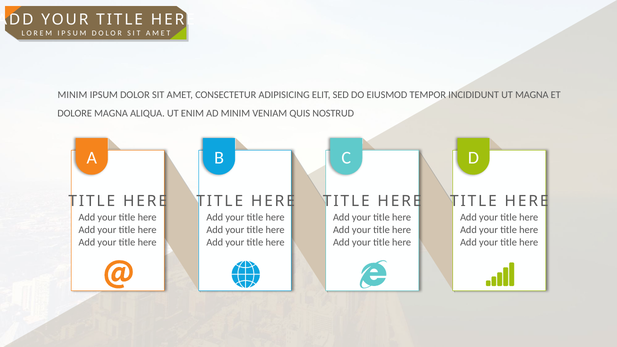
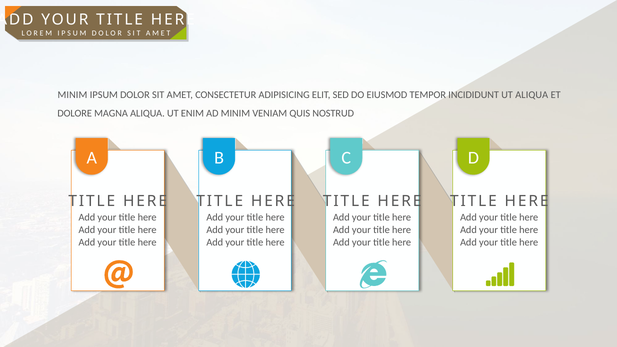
UT MAGNA: MAGNA -> ALIQUA
